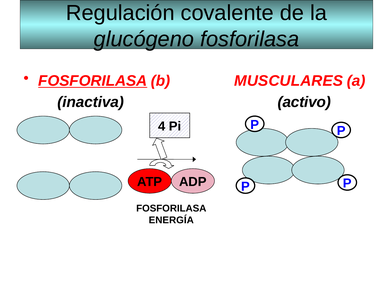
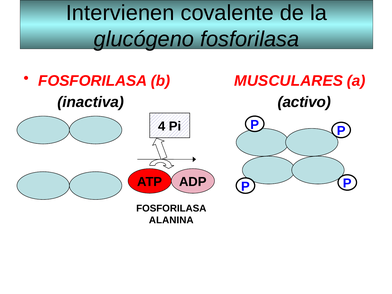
Regulación: Regulación -> Intervienen
FOSFORILASA at (93, 81) underline: present -> none
ENERGÍA: ENERGÍA -> ALANINA
